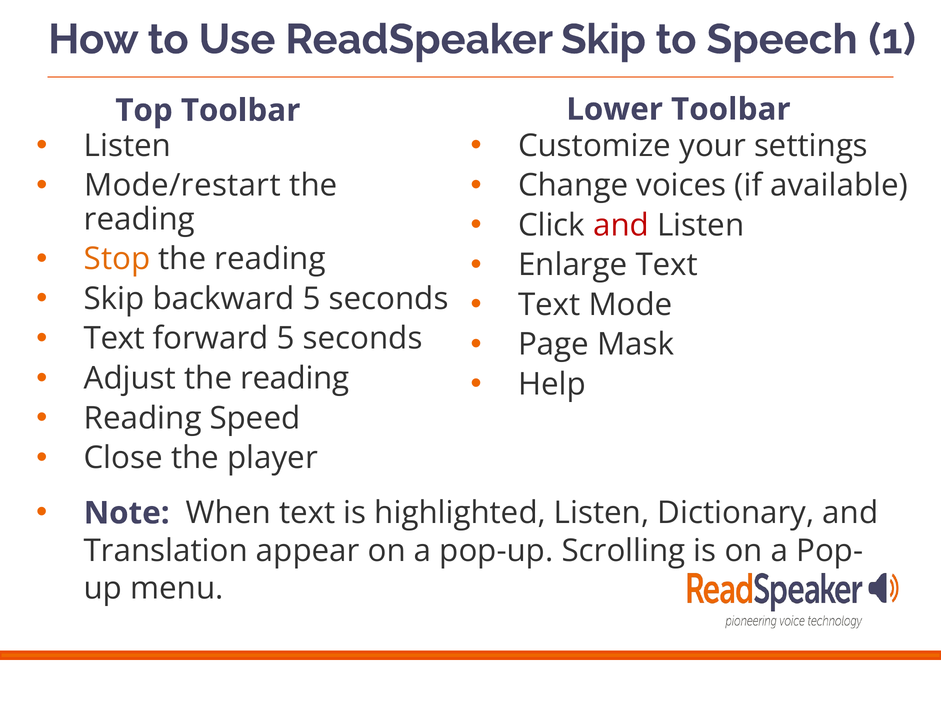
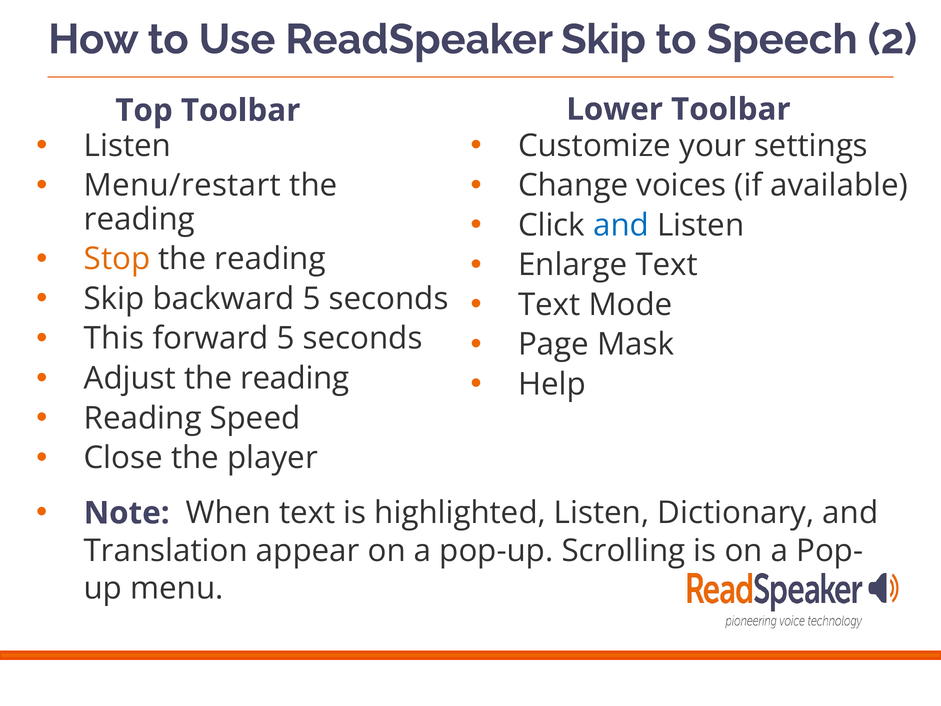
1: 1 -> 2
Mode/restart: Mode/restart -> Menu/restart
and at (621, 225) colour: red -> blue
Text at (114, 339): Text -> This
